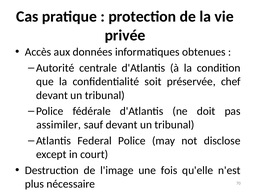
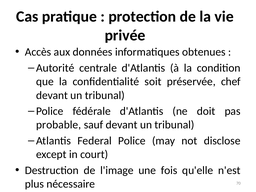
assimiler: assimiler -> probable
